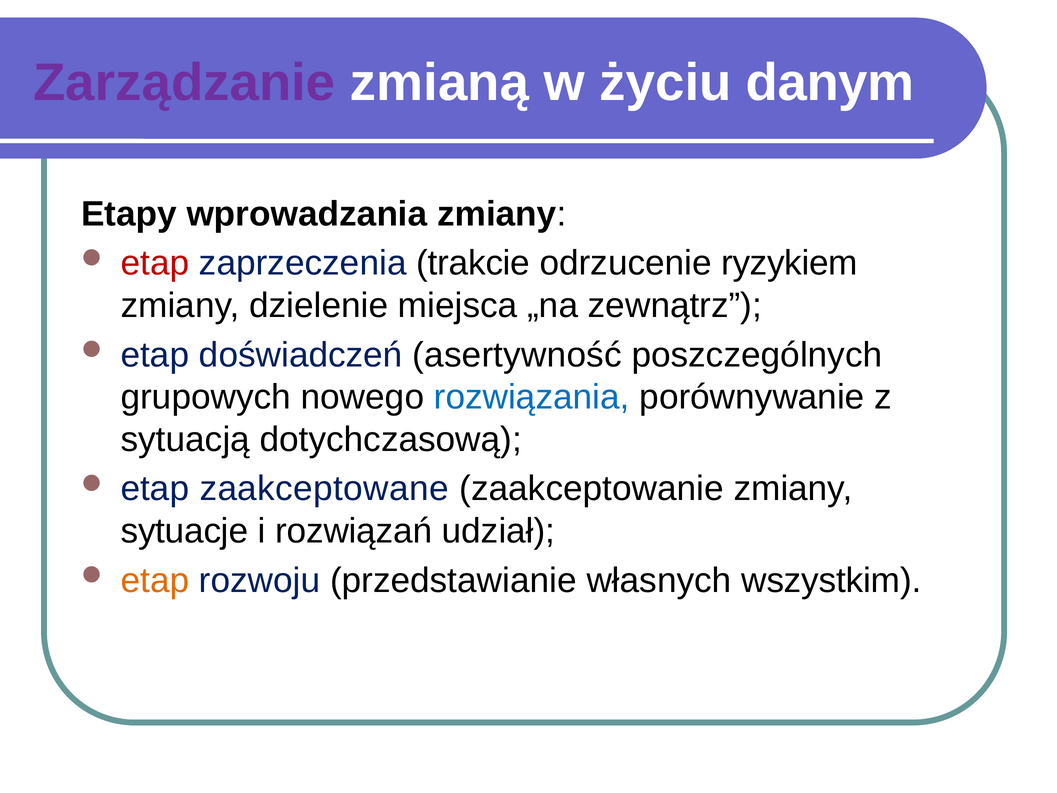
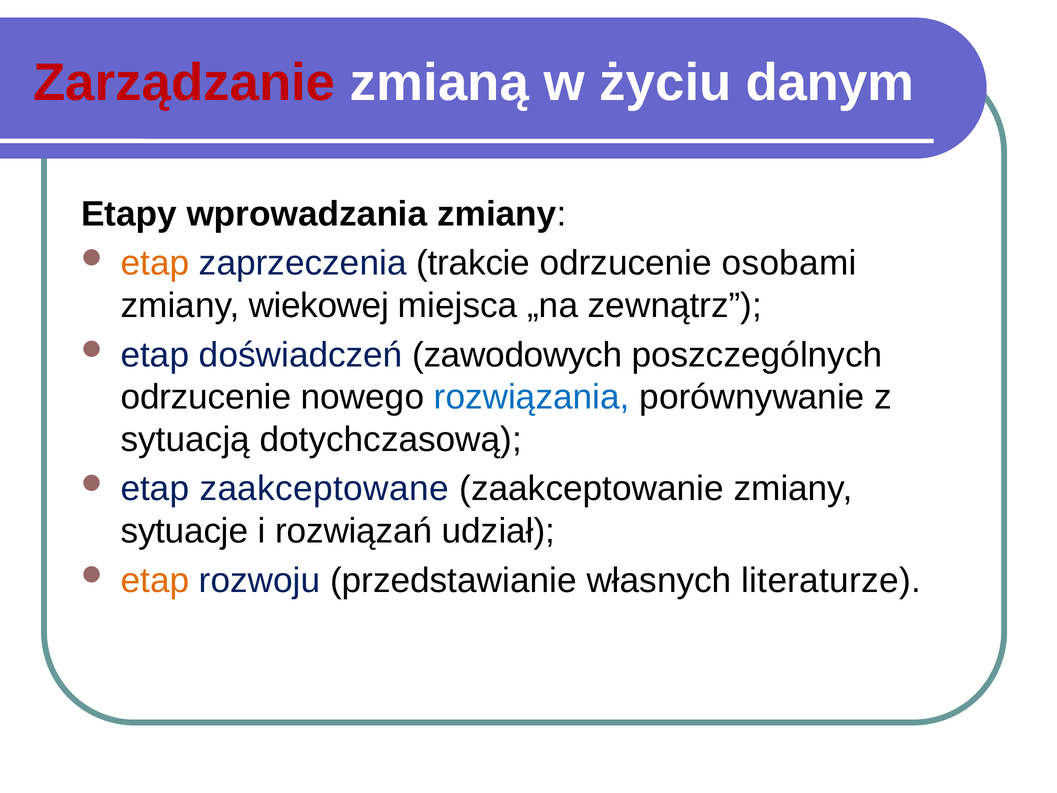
Zarządzanie colour: purple -> red
etap at (155, 263) colour: red -> orange
ryzykiem: ryzykiem -> osobami
dzielenie: dzielenie -> wiekowej
asertywność: asertywność -> zawodowych
grupowych at (206, 397): grupowych -> odrzucenie
wszystkim: wszystkim -> literaturze
